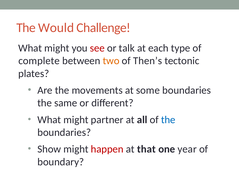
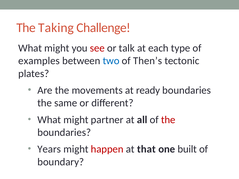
Would: Would -> Taking
complete: complete -> examples
two colour: orange -> blue
some: some -> ready
the at (168, 120) colour: blue -> red
Show: Show -> Years
year: year -> built
